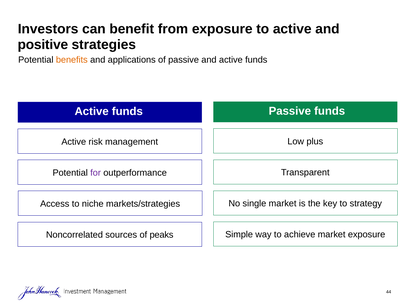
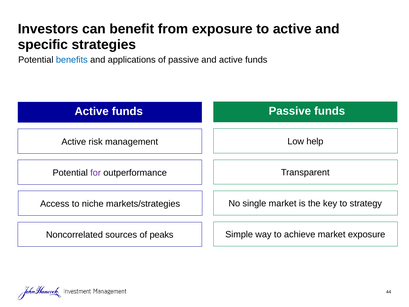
positive: positive -> specific
benefits colour: orange -> blue
plus: plus -> help
